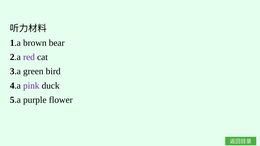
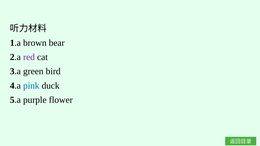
pink colour: purple -> blue
